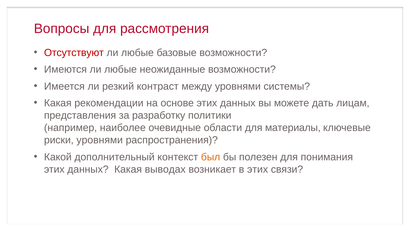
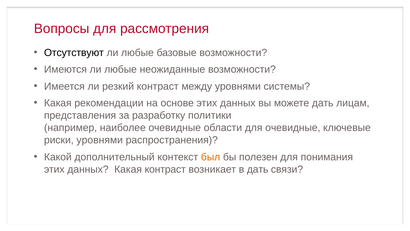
Отсутствуют colour: red -> black
для материалы: материалы -> очевидные
Какая выводах: выводах -> контраст
в этих: этих -> дать
